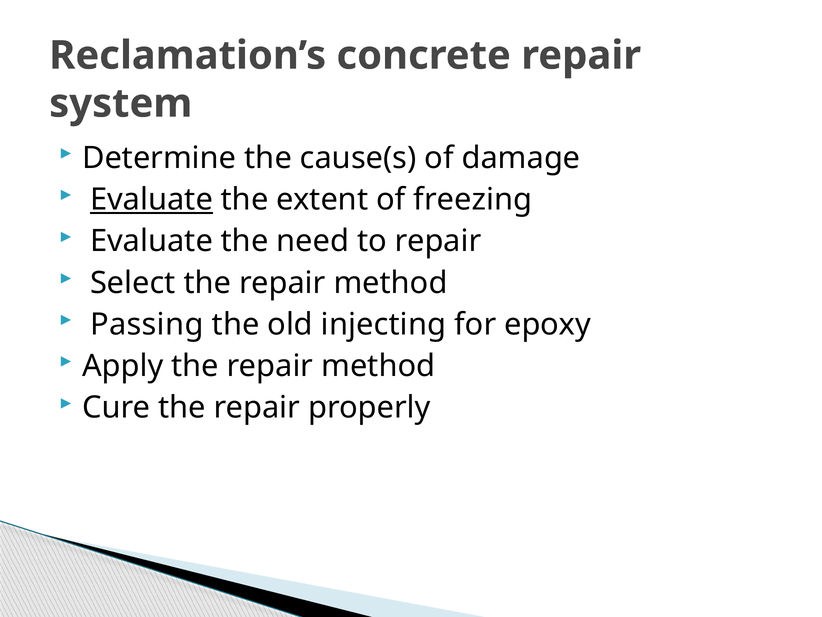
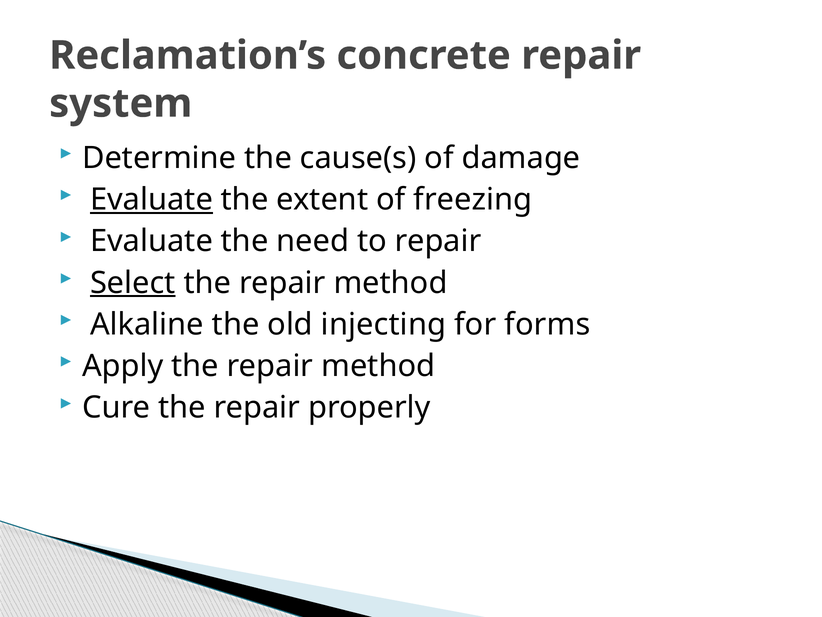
Select underline: none -> present
Passing: Passing -> Alkaline
epoxy: epoxy -> forms
